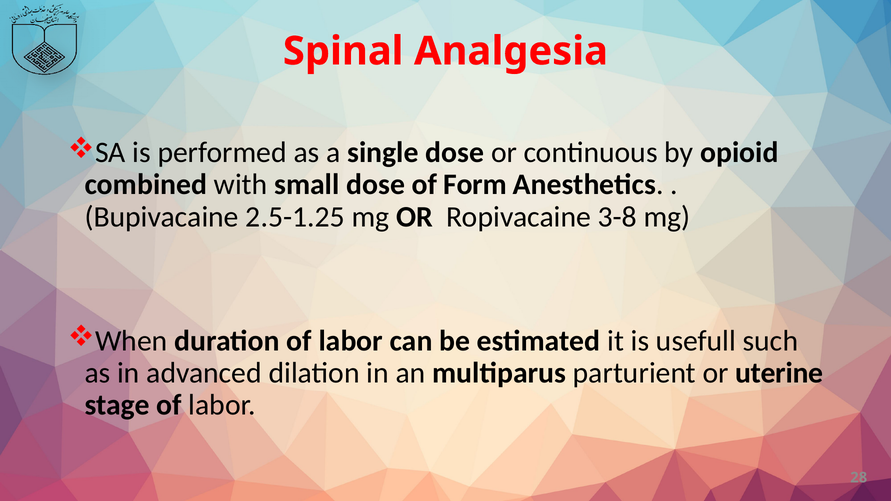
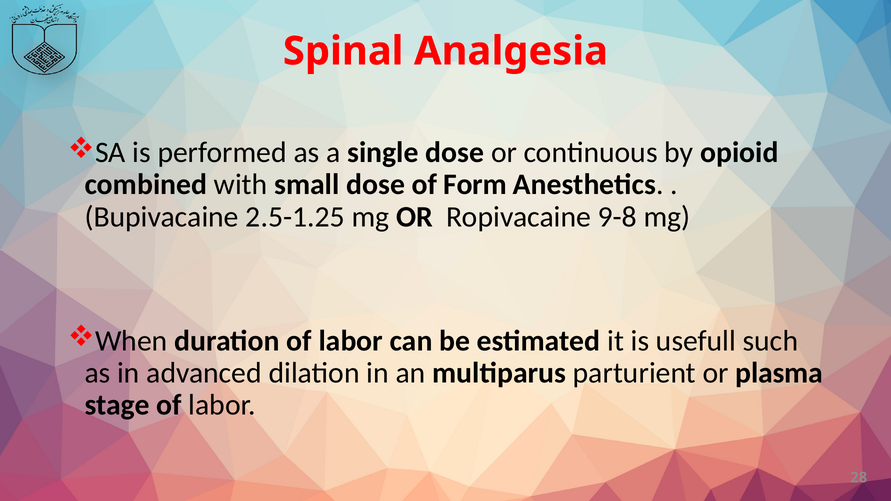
3-8: 3-8 -> 9-8
uterine: uterine -> plasma
